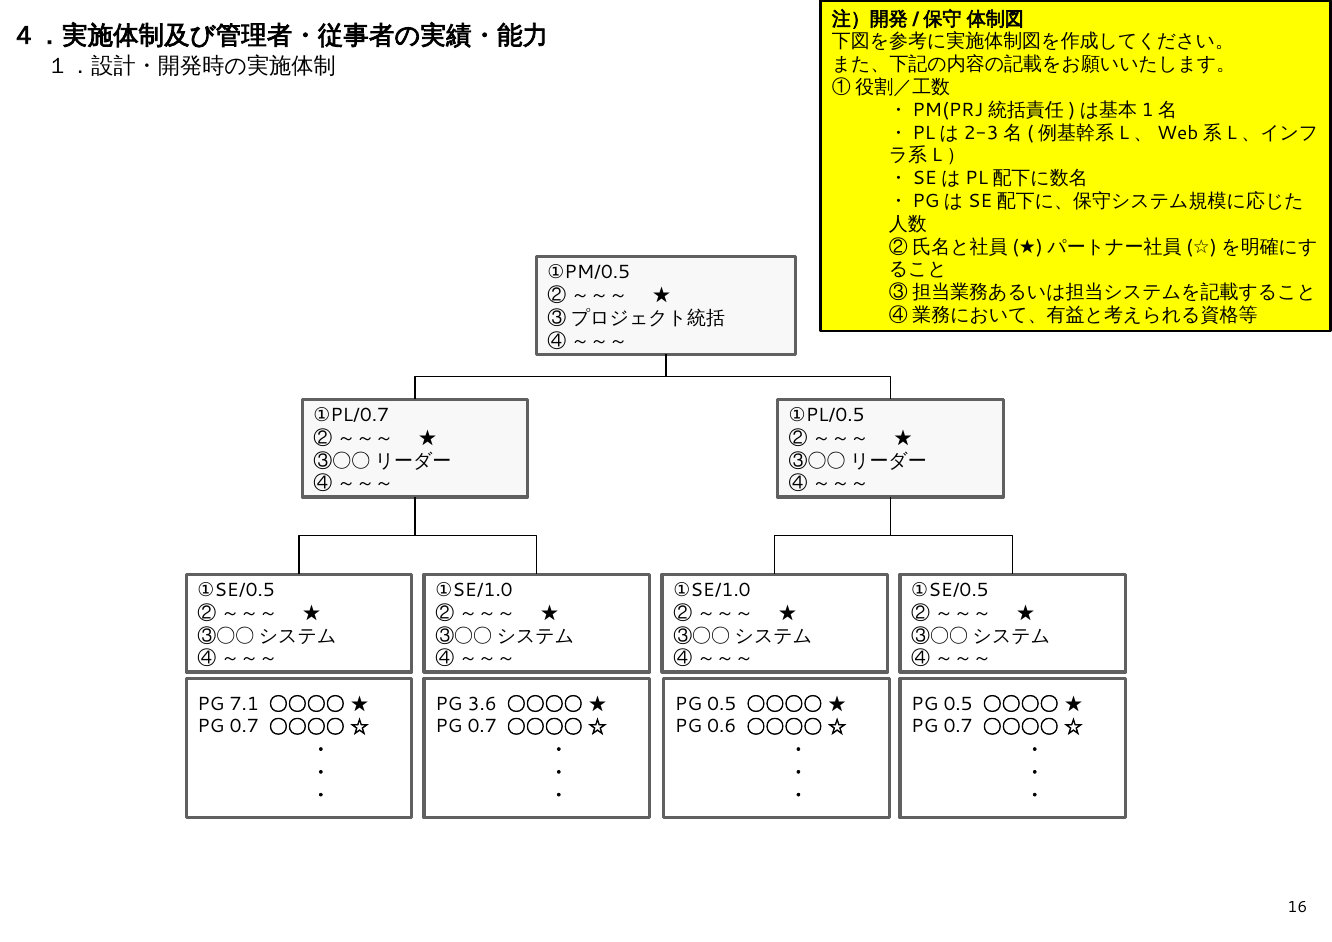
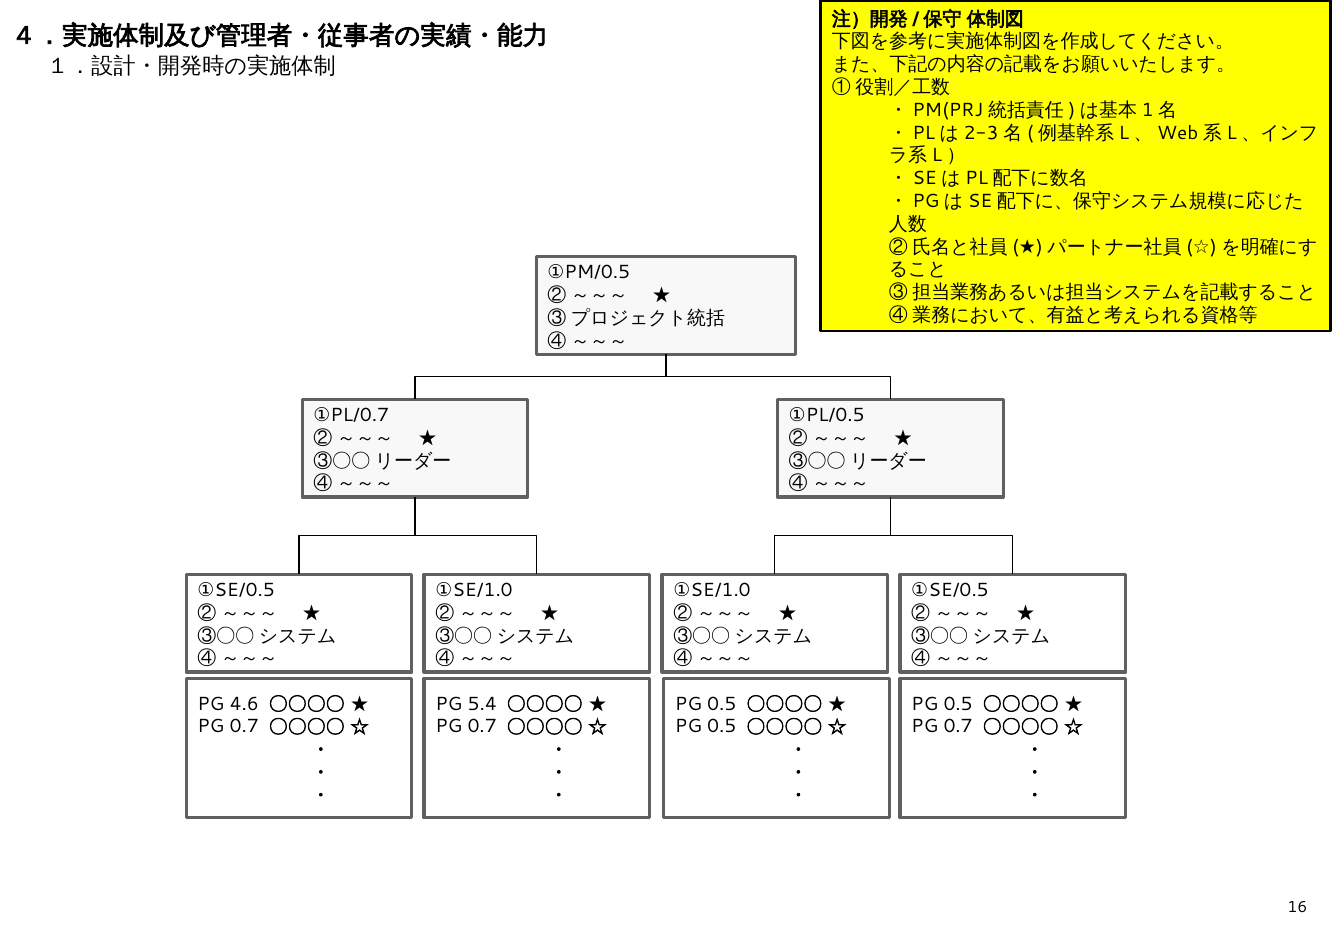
7.1: 7.1 -> 4.6
3.6: 3.6 -> 5.4
0.6 at (722, 727): 0.6 -> 0.5
